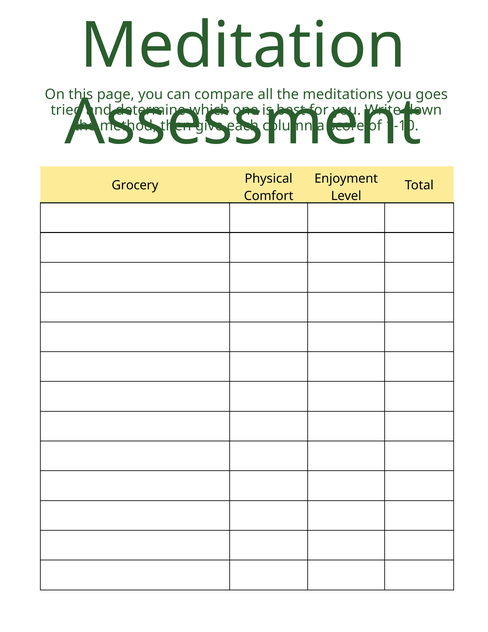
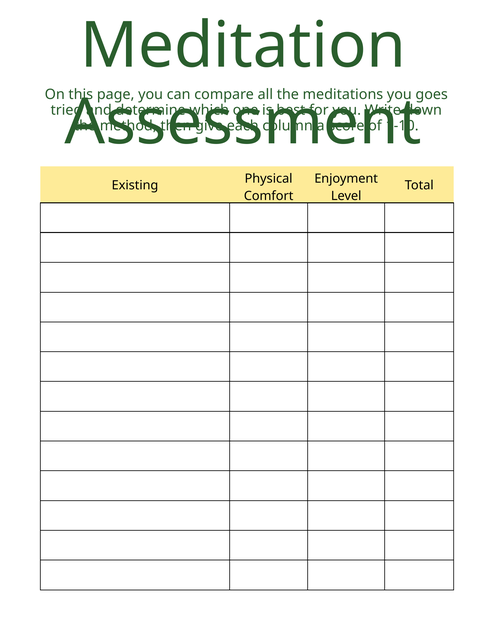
Grocery: Grocery -> Existing
